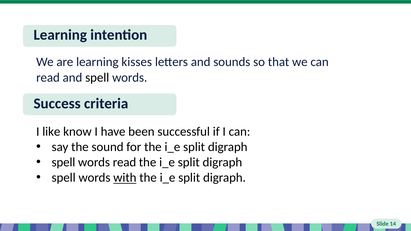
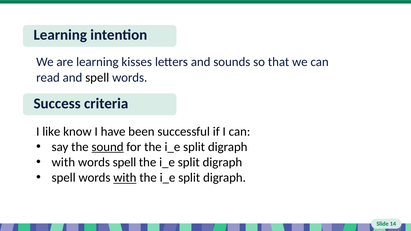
sound underline: none -> present
spell at (63, 162): spell -> with
words read: read -> spell
